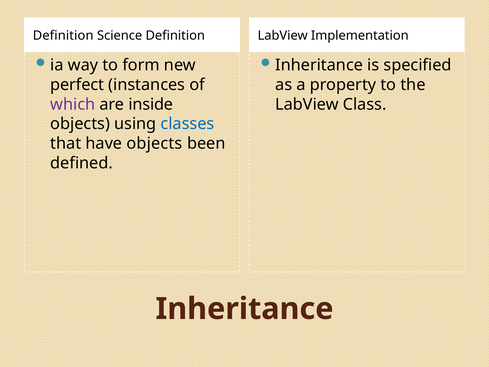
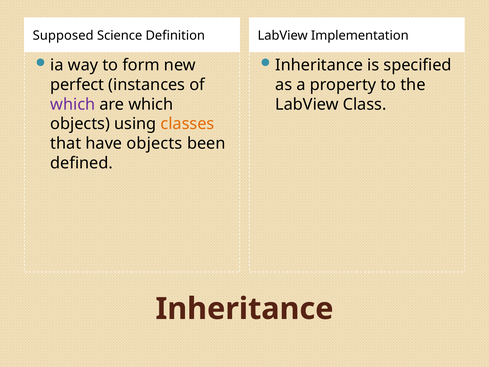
Definition at (63, 36): Definition -> Supposed
are inside: inside -> which
classes colour: blue -> orange
